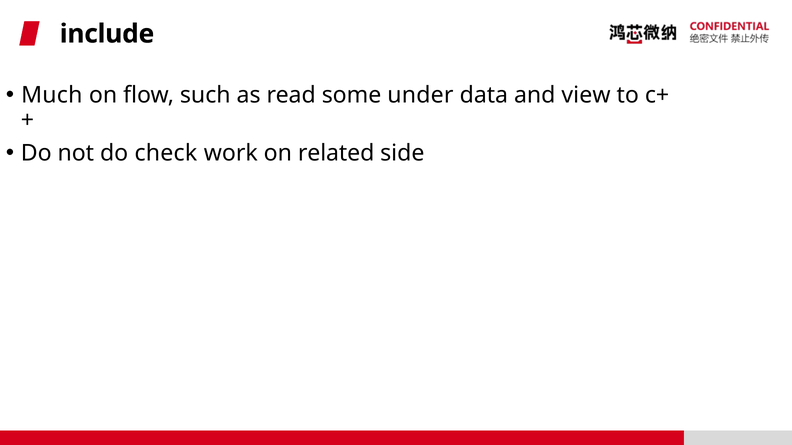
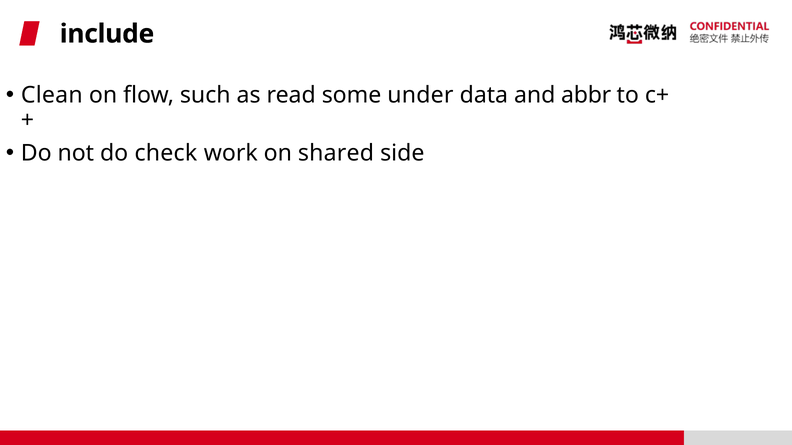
Much: Much -> Clean
view: view -> abbr
related: related -> shared
